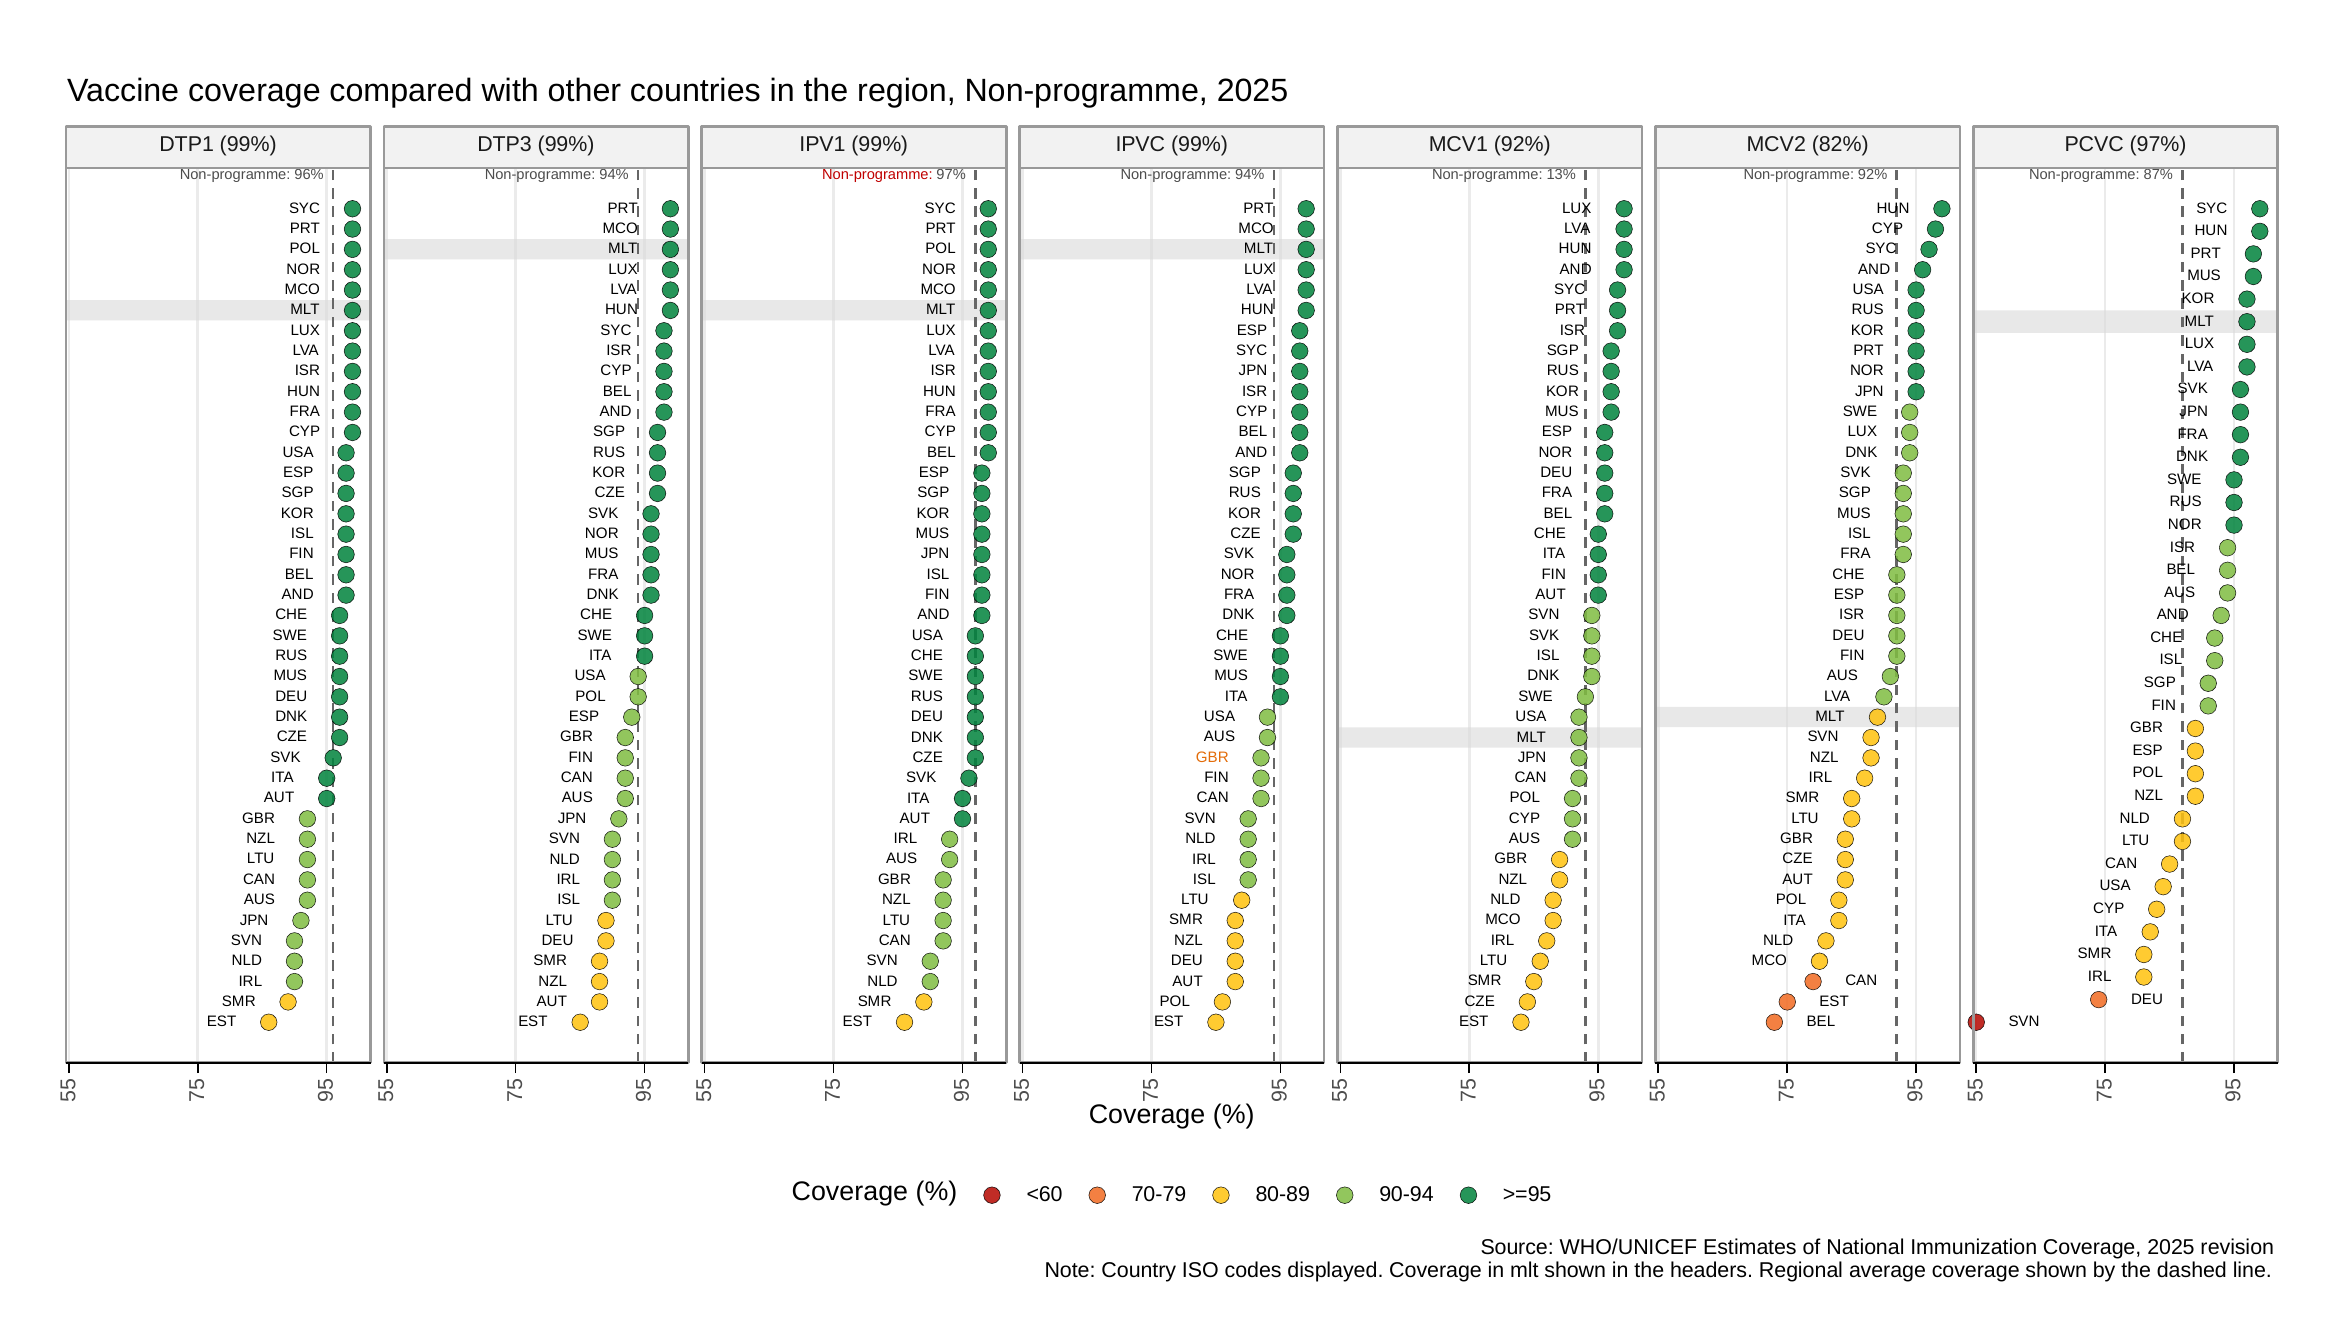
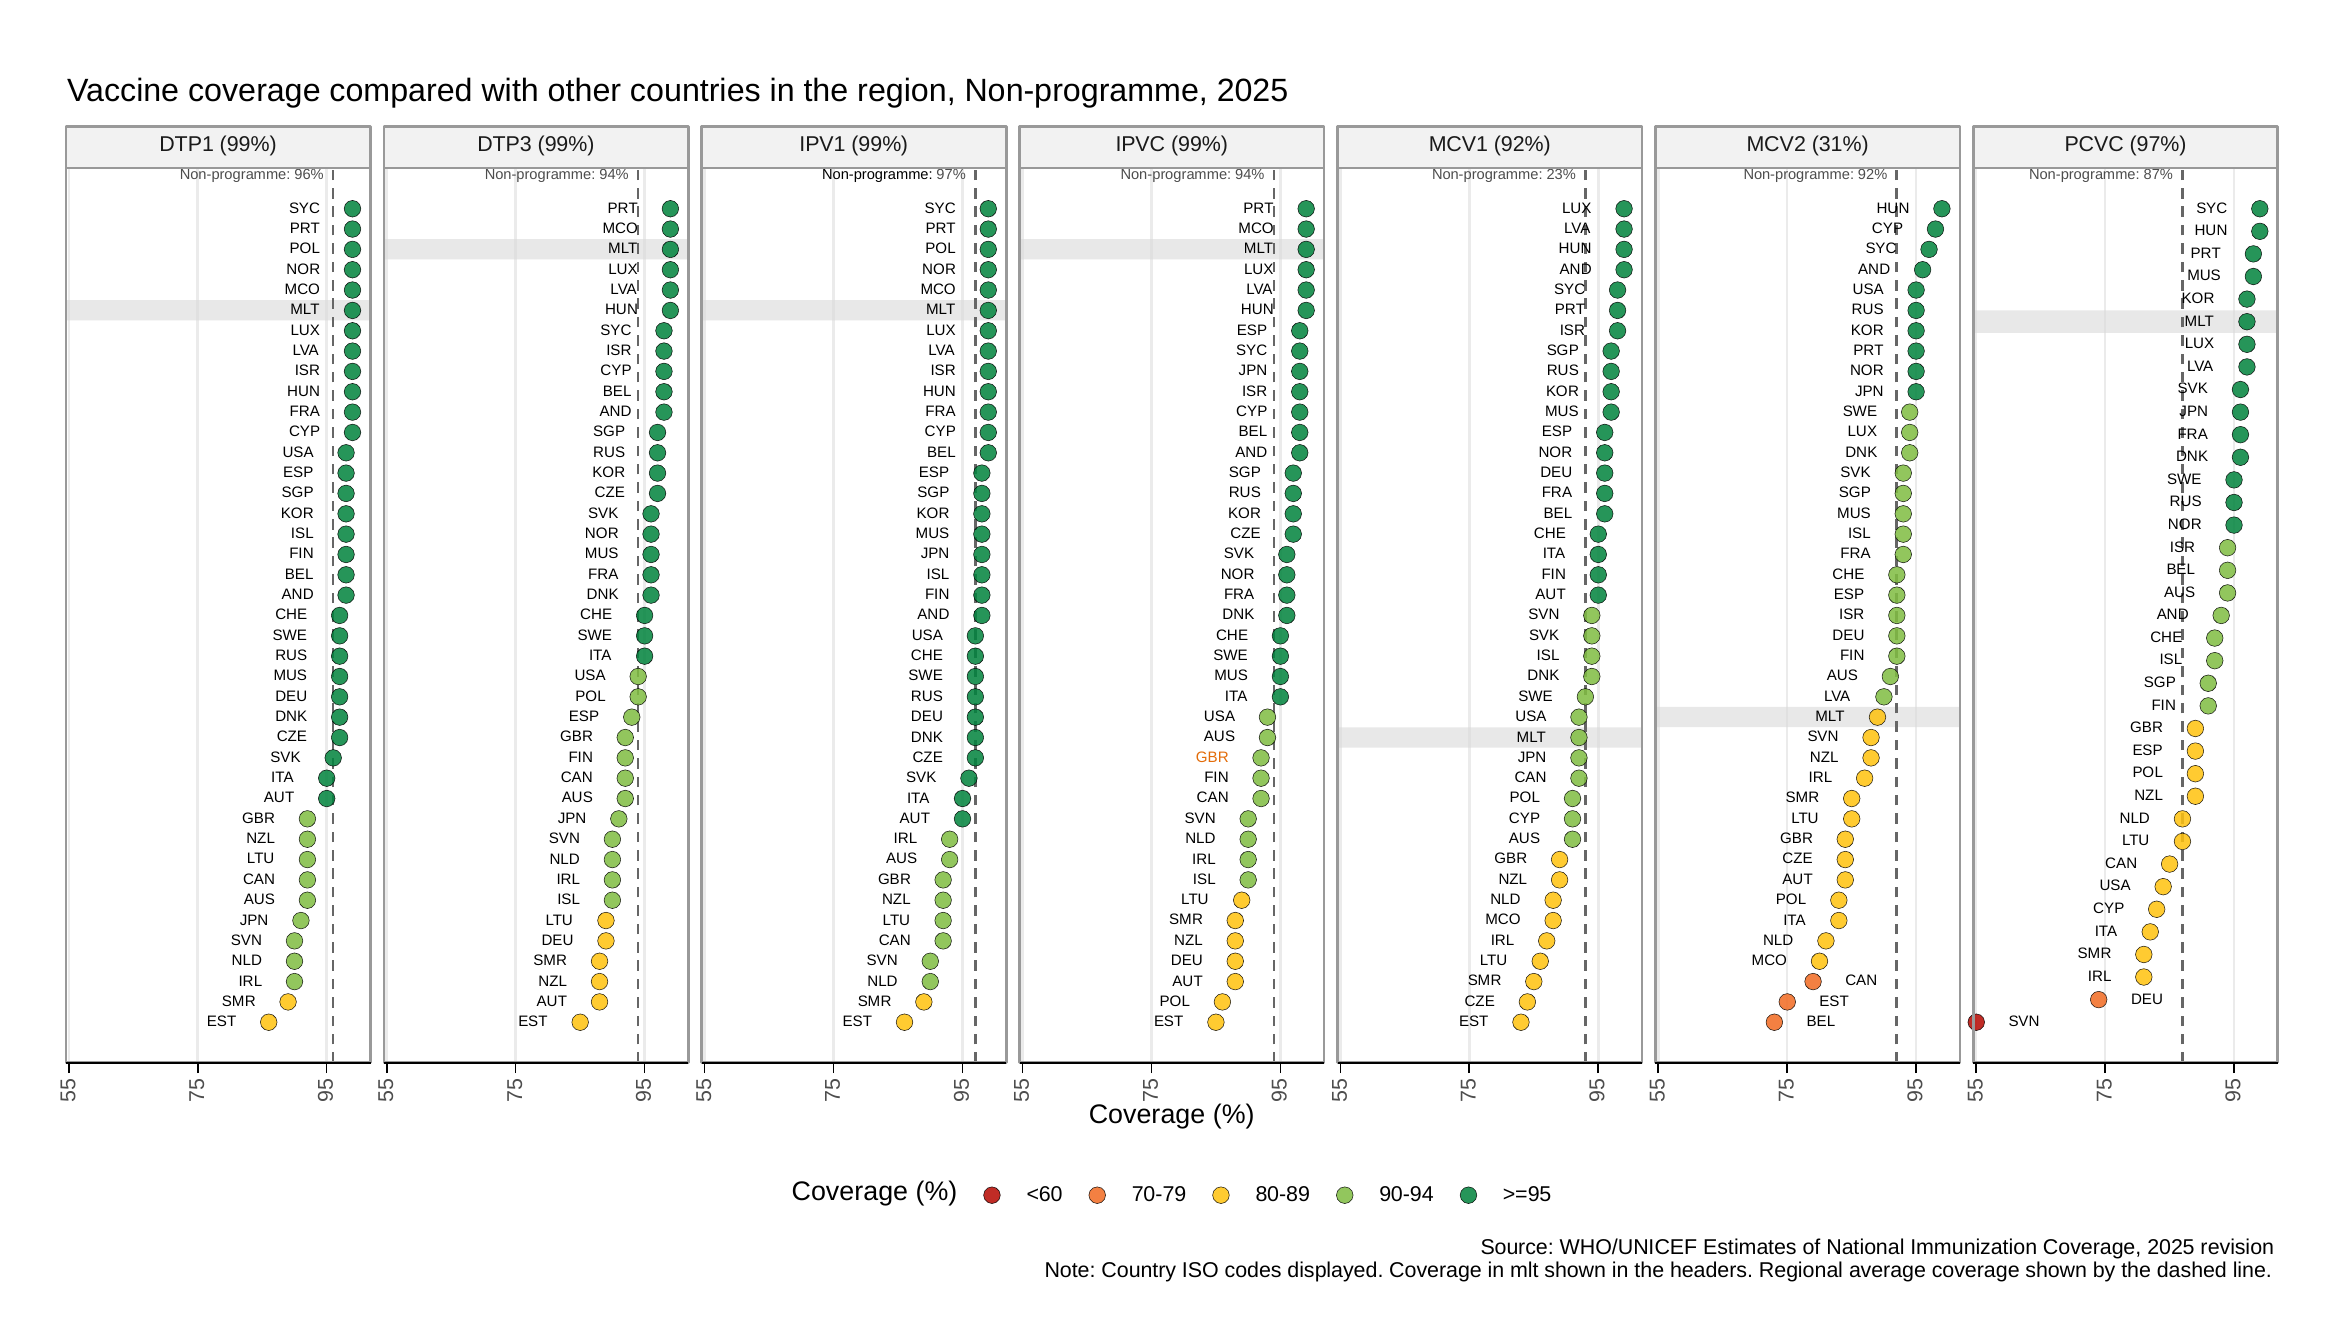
82%: 82% -> 31%
Non-programme at (877, 174) colour: red -> black
13%: 13% -> 23%
